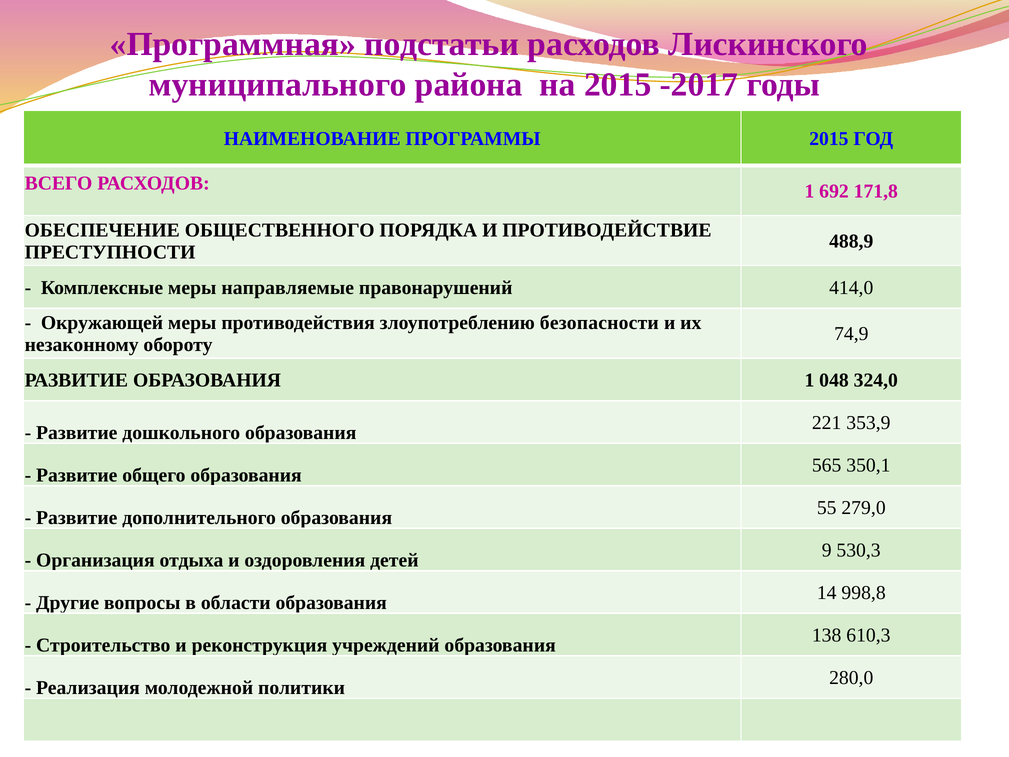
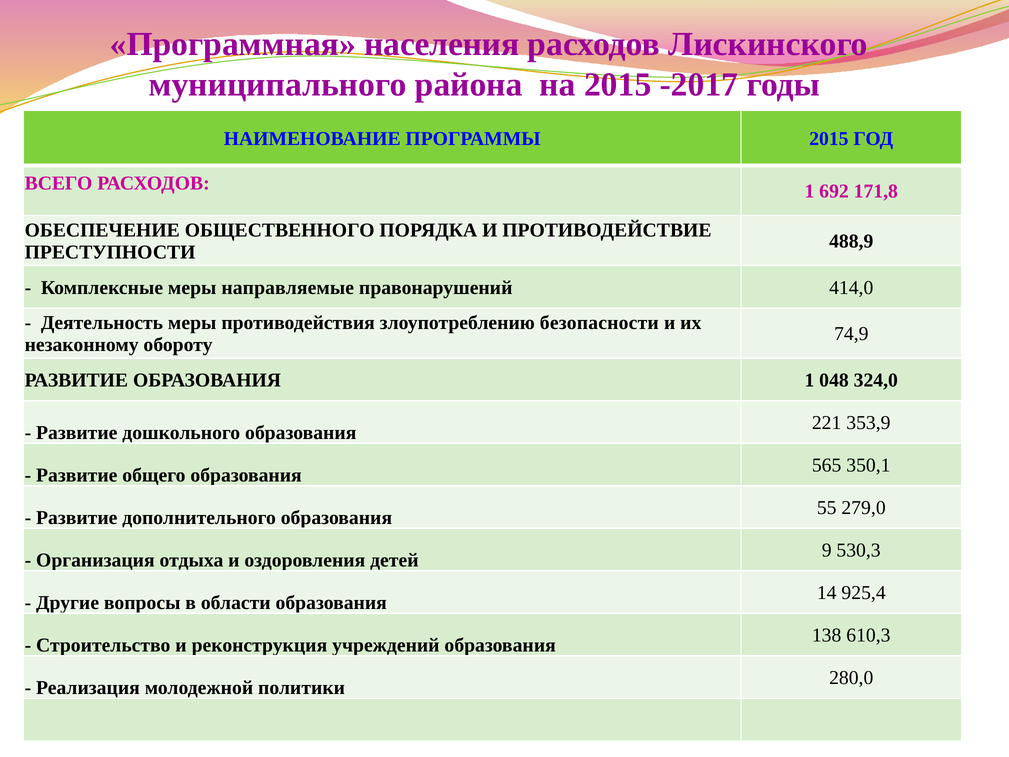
подстатьи: подстатьи -> населения
Окружающей: Окружающей -> Деятельность
998,8: 998,8 -> 925,4
